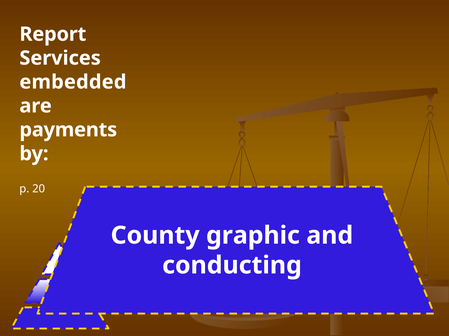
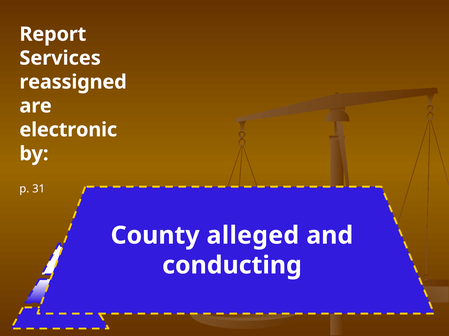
embedded: embedded -> reassigned
payments: payments -> electronic
20: 20 -> 31
graphic: graphic -> alleged
